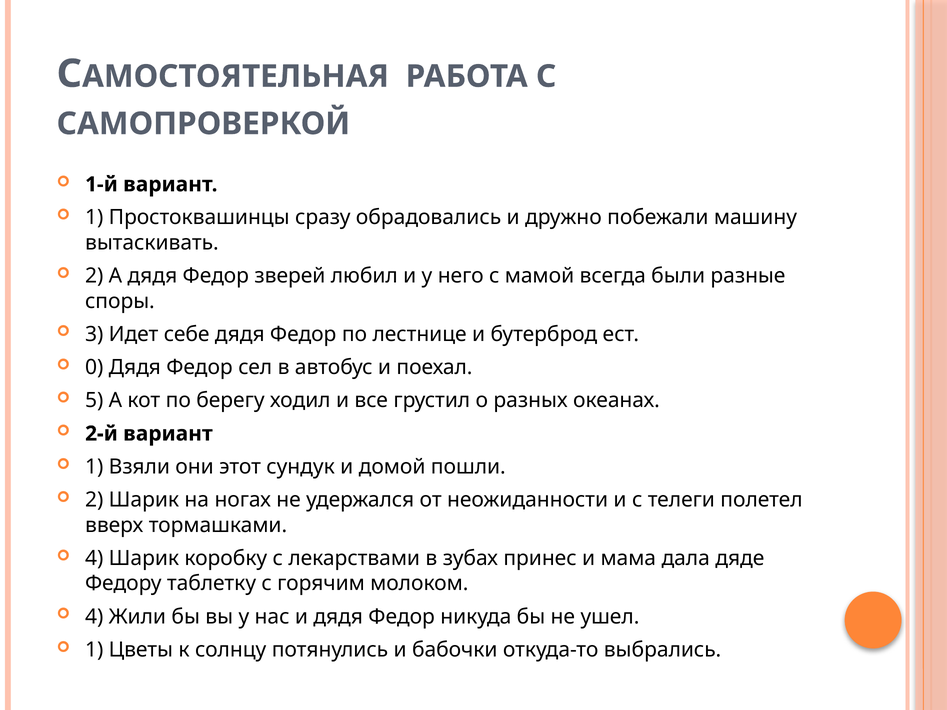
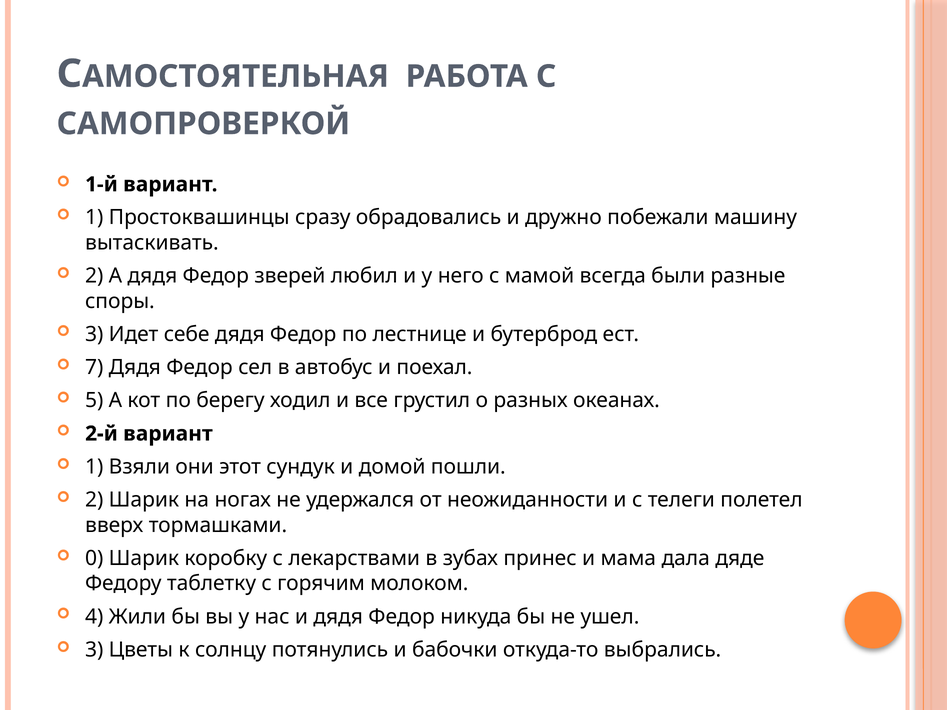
0: 0 -> 7
4 at (94, 559): 4 -> 0
1 at (94, 650): 1 -> 3
